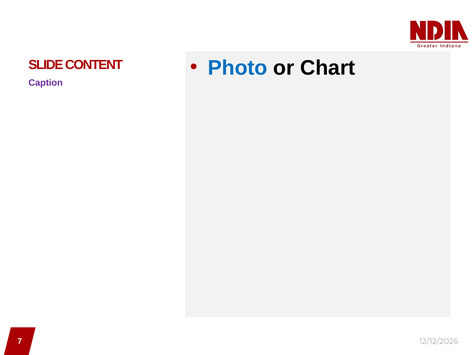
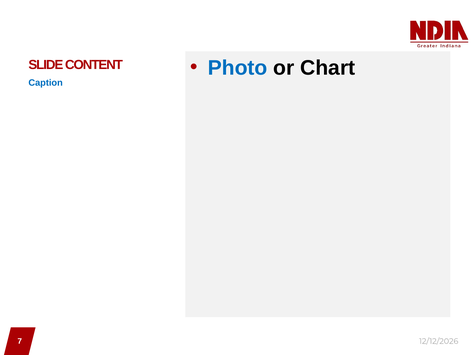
Caption colour: purple -> blue
